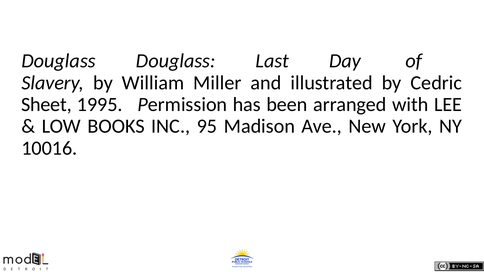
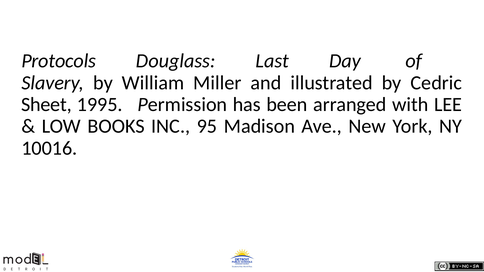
Douglass at (59, 61): Douglass -> Protocols
